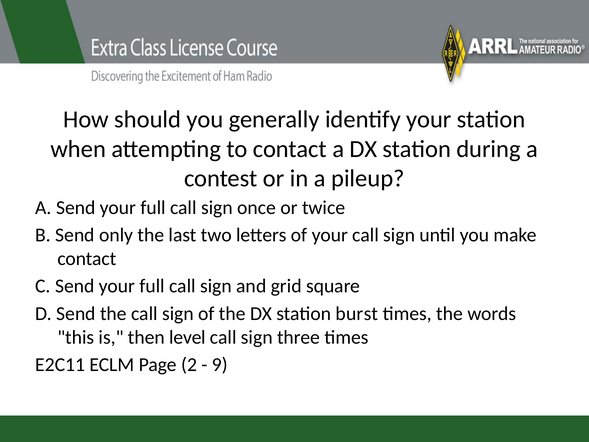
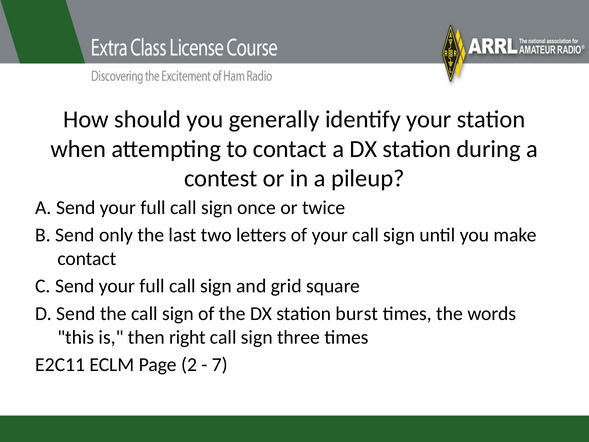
level: level -> right
9: 9 -> 7
